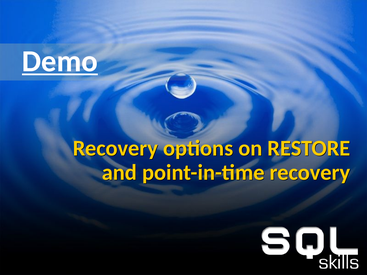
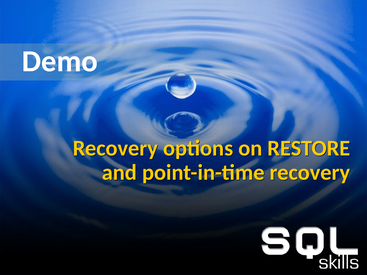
Demo underline: present -> none
